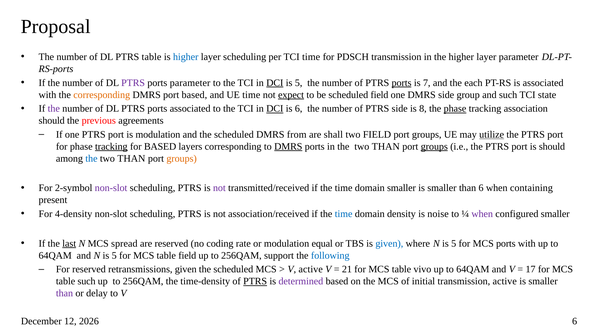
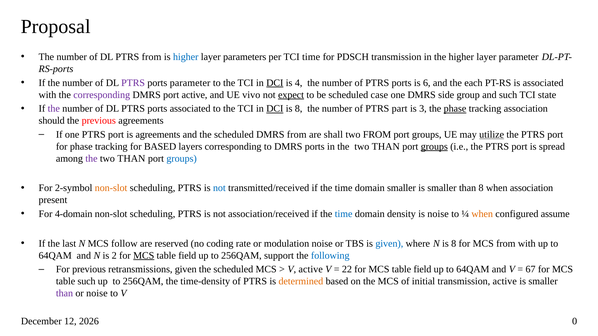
PTRS table: table -> from
layer scheduling: scheduling -> parameters
5 at (299, 83): 5 -> 4
ports at (402, 83) underline: present -> none
7: 7 -> 6
corresponding at (102, 95) colour: orange -> purple
port based: based -> active
UE time: time -> vivo
scheduled field: field -> case
6 at (299, 109): 6 -> 8
PTRS side: side -> part
8: 8 -> 3
is modulation: modulation -> agreements
two FIELD: FIELD -> FROM
tracking at (111, 147) underline: present -> none
DMRS at (288, 147) underline: present -> none
is should: should -> spread
the at (91, 159) colour: blue -> purple
groups at (182, 159) colour: orange -> blue
non-slot at (111, 188) colour: purple -> orange
not at (219, 188) colour: purple -> blue
than 6: 6 -> 8
when containing: containing -> association
4-density: 4-density -> 4-domain
when at (482, 214) colour: purple -> orange
configured smaller: smaller -> assume
last underline: present -> none
spread: spread -> follow
modulation equal: equal -> noise
where N is 5: 5 -> 8
MCS ports: ports -> from
and N is 5: 5 -> 2
MCS at (144, 256) underline: none -> present
For reserved: reserved -> previous
21: 21 -> 22
vivo at (422, 270): vivo -> field
17: 17 -> 67
PTRS at (255, 282) underline: present -> none
determined colour: purple -> orange
or delay: delay -> noise
6 at (575, 321): 6 -> 0
